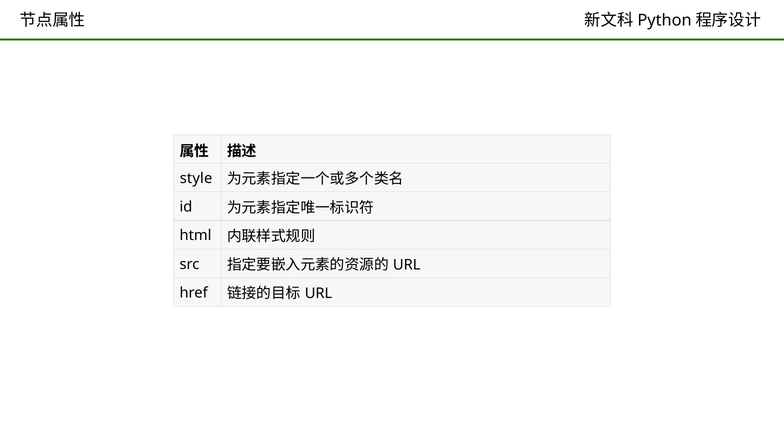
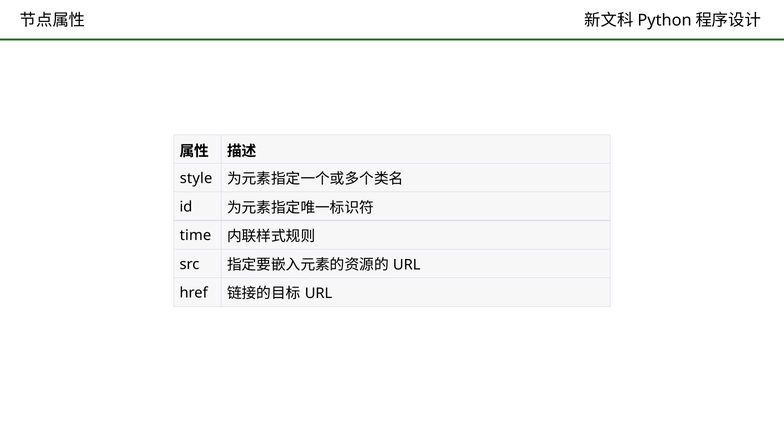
html: html -> time
